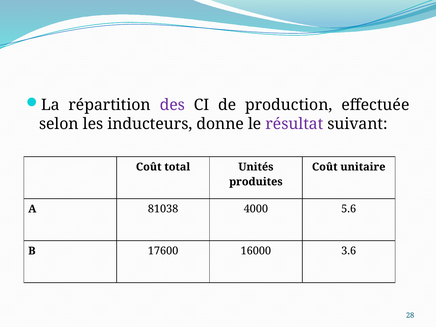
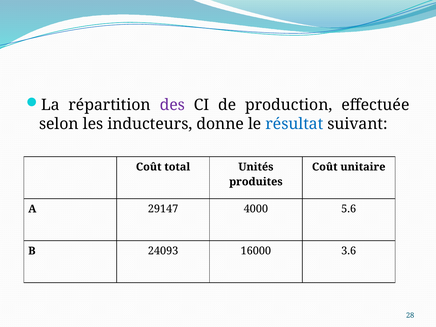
résultat colour: purple -> blue
81038: 81038 -> 29147
17600: 17600 -> 24093
